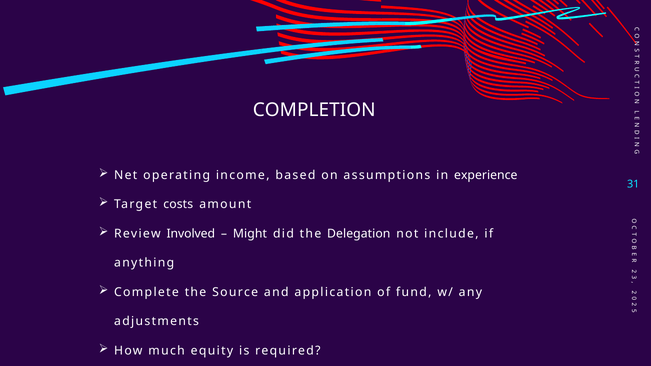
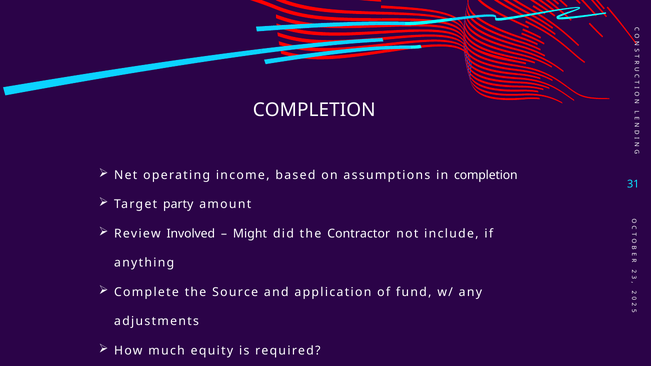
in experience: experience -> completion
costs: costs -> party
Delegation: Delegation -> Contractor
